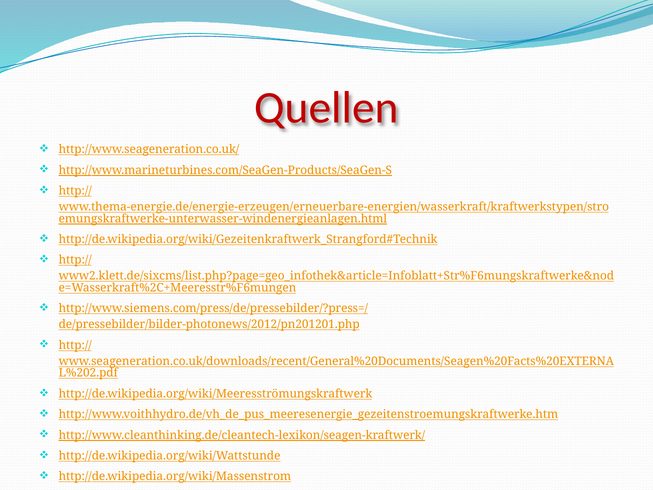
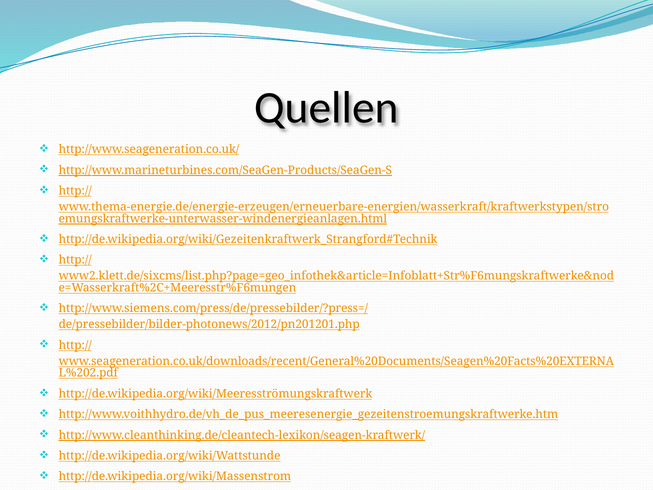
Quellen colour: red -> black
